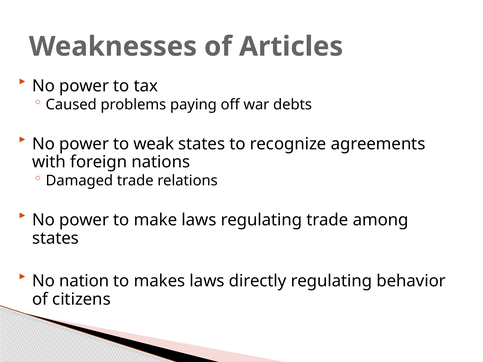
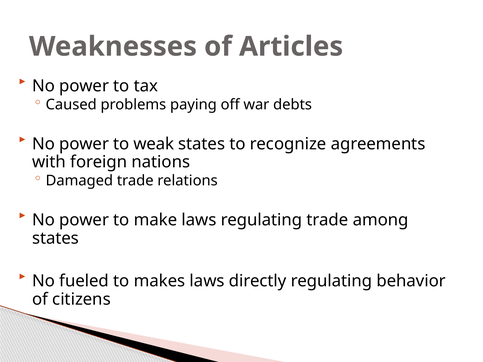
nation: nation -> fueled
